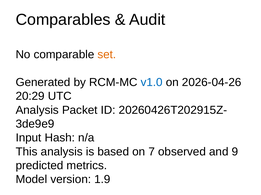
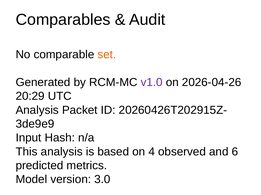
v1.0 colour: blue -> purple
7: 7 -> 4
9: 9 -> 6
1.9: 1.9 -> 3.0
